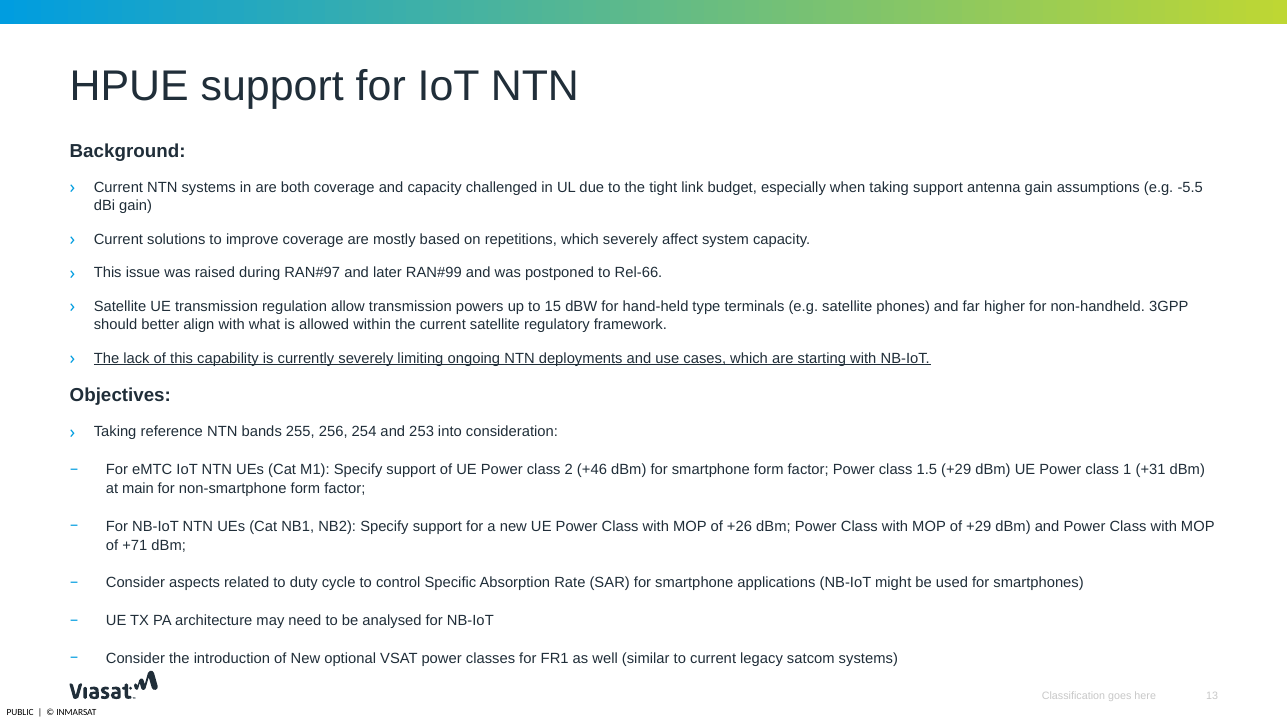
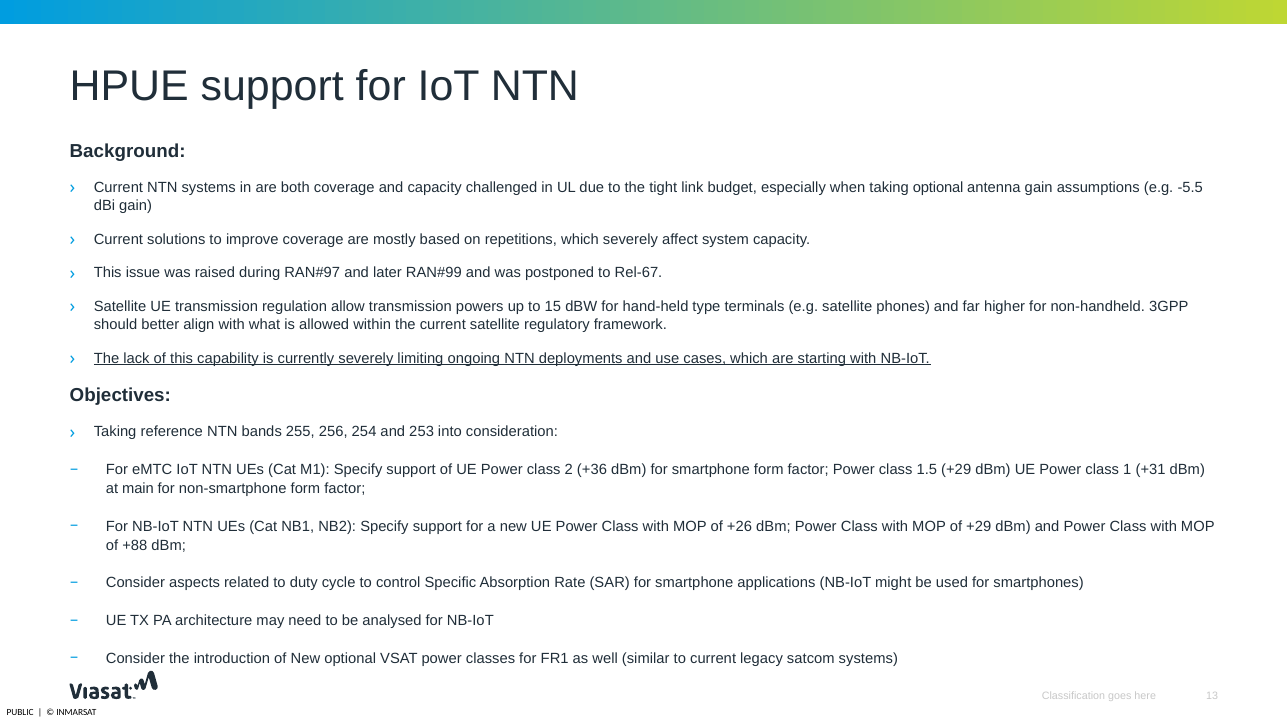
taking support: support -> optional
Rel-66: Rel-66 -> Rel-67
+46: +46 -> +36
+71: +71 -> +88
